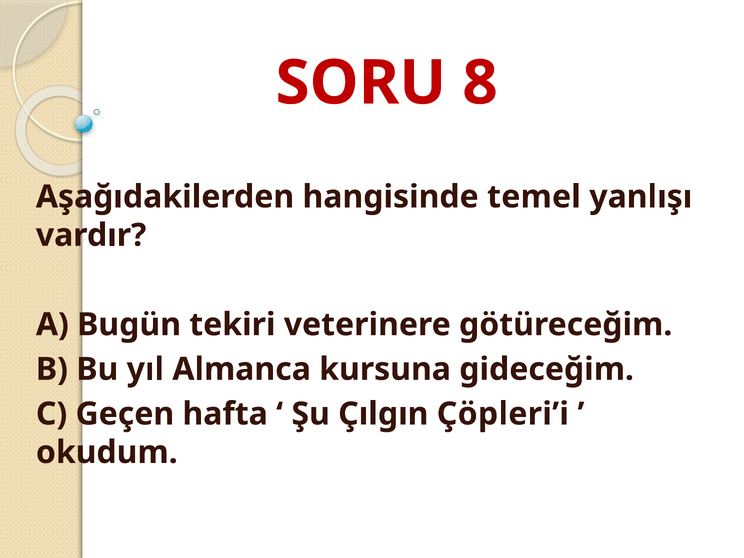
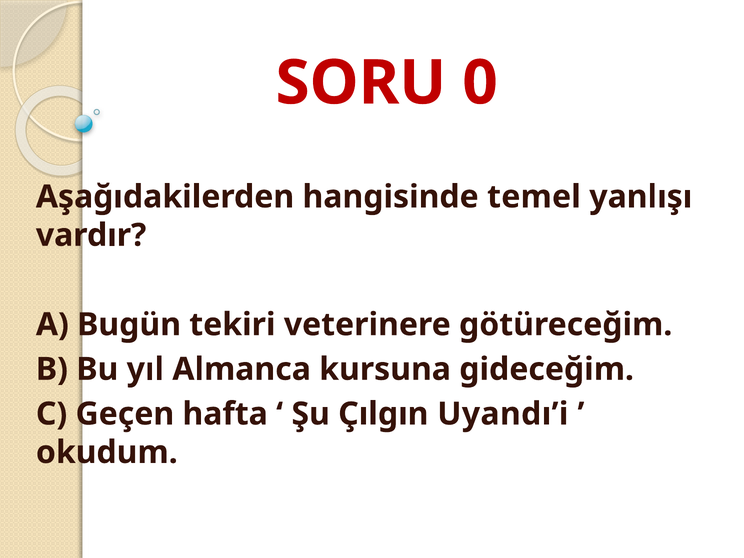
8: 8 -> 0
Çöpleri’i: Çöpleri’i -> Uyandı’i
